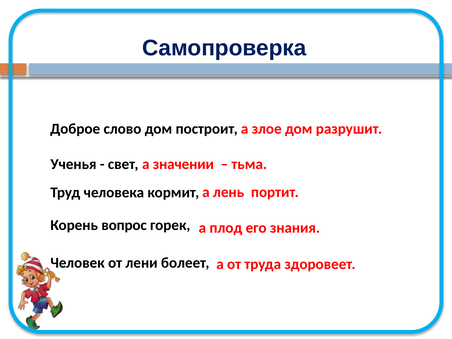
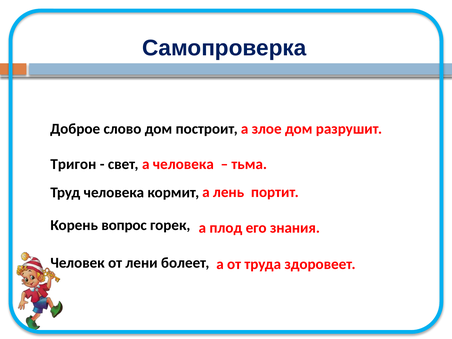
Ученья: Ученья -> Тригон
а значении: значении -> человека
